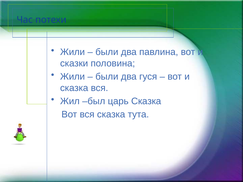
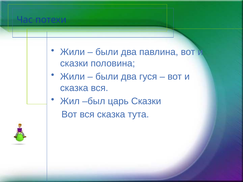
царь Сказка: Сказка -> Сказки
